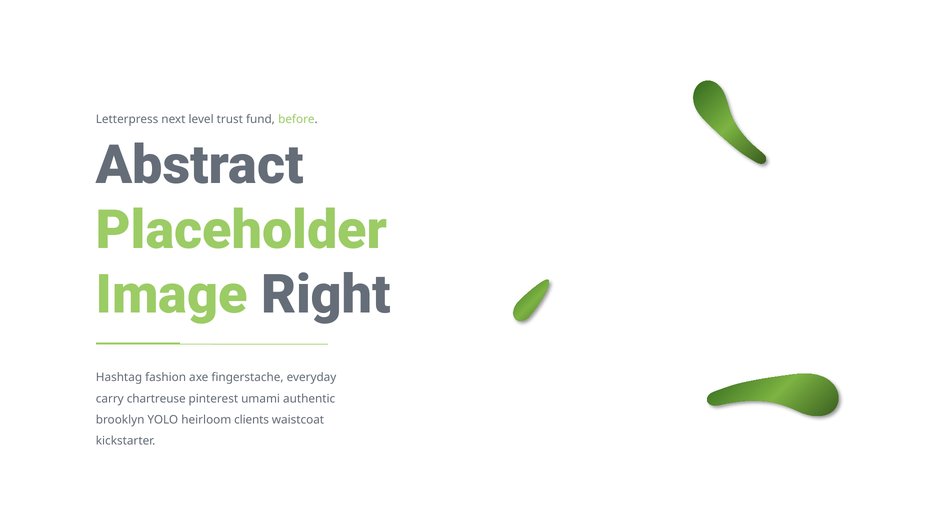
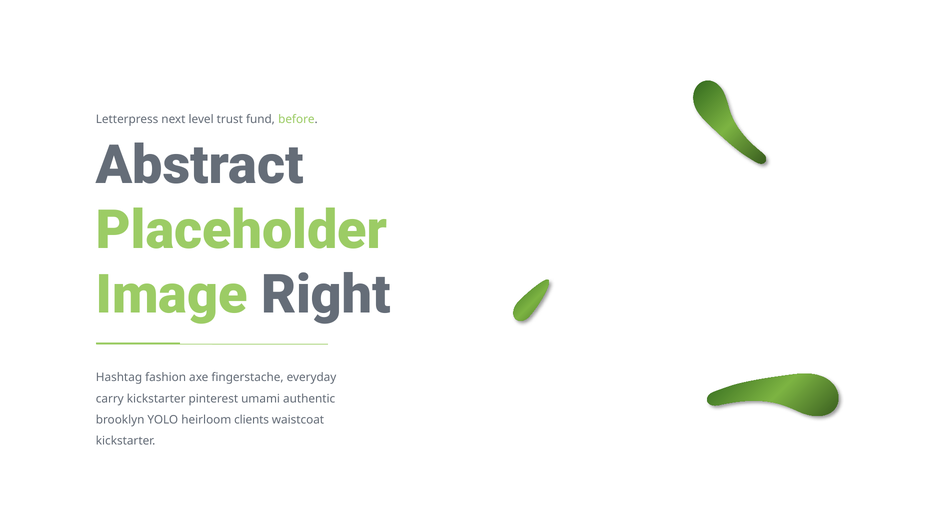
carry chartreuse: chartreuse -> kickstarter
